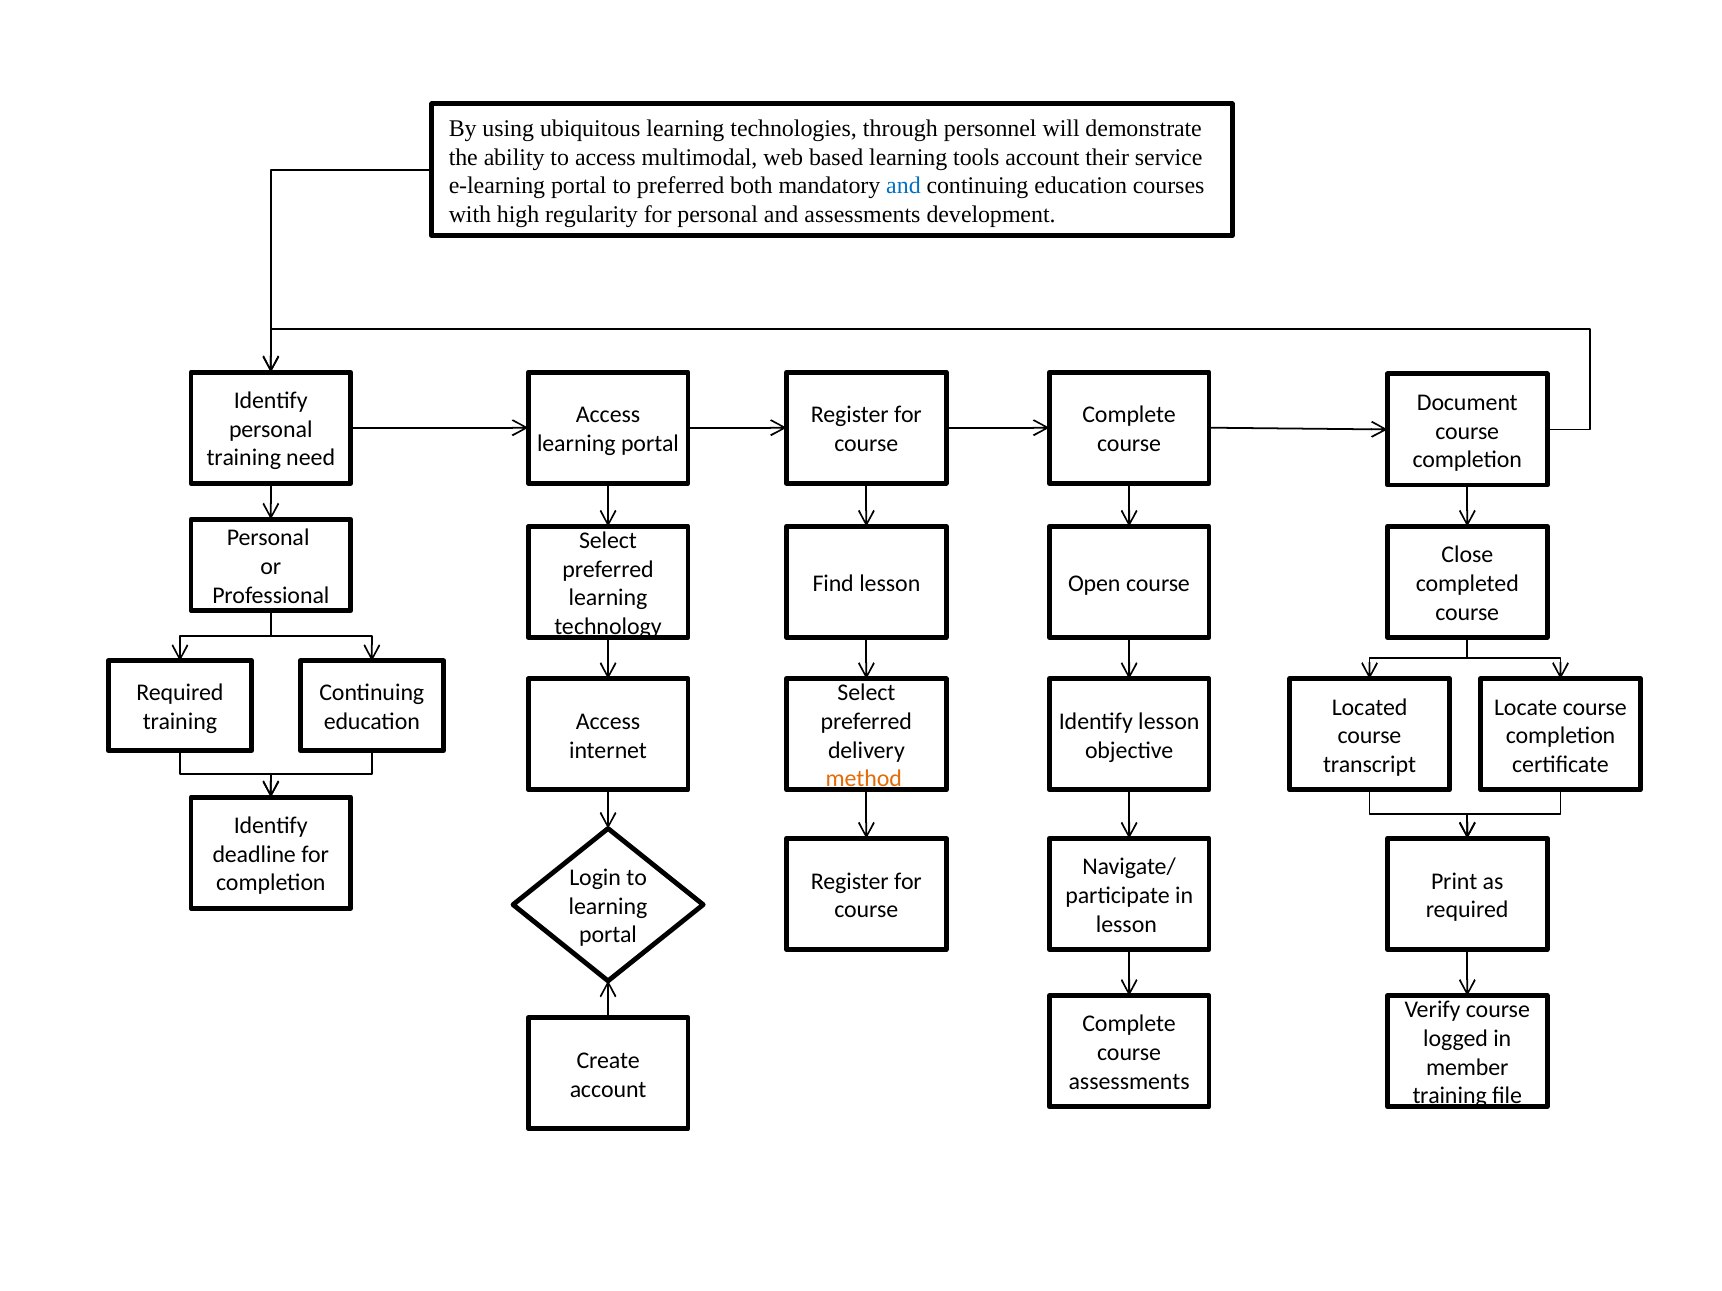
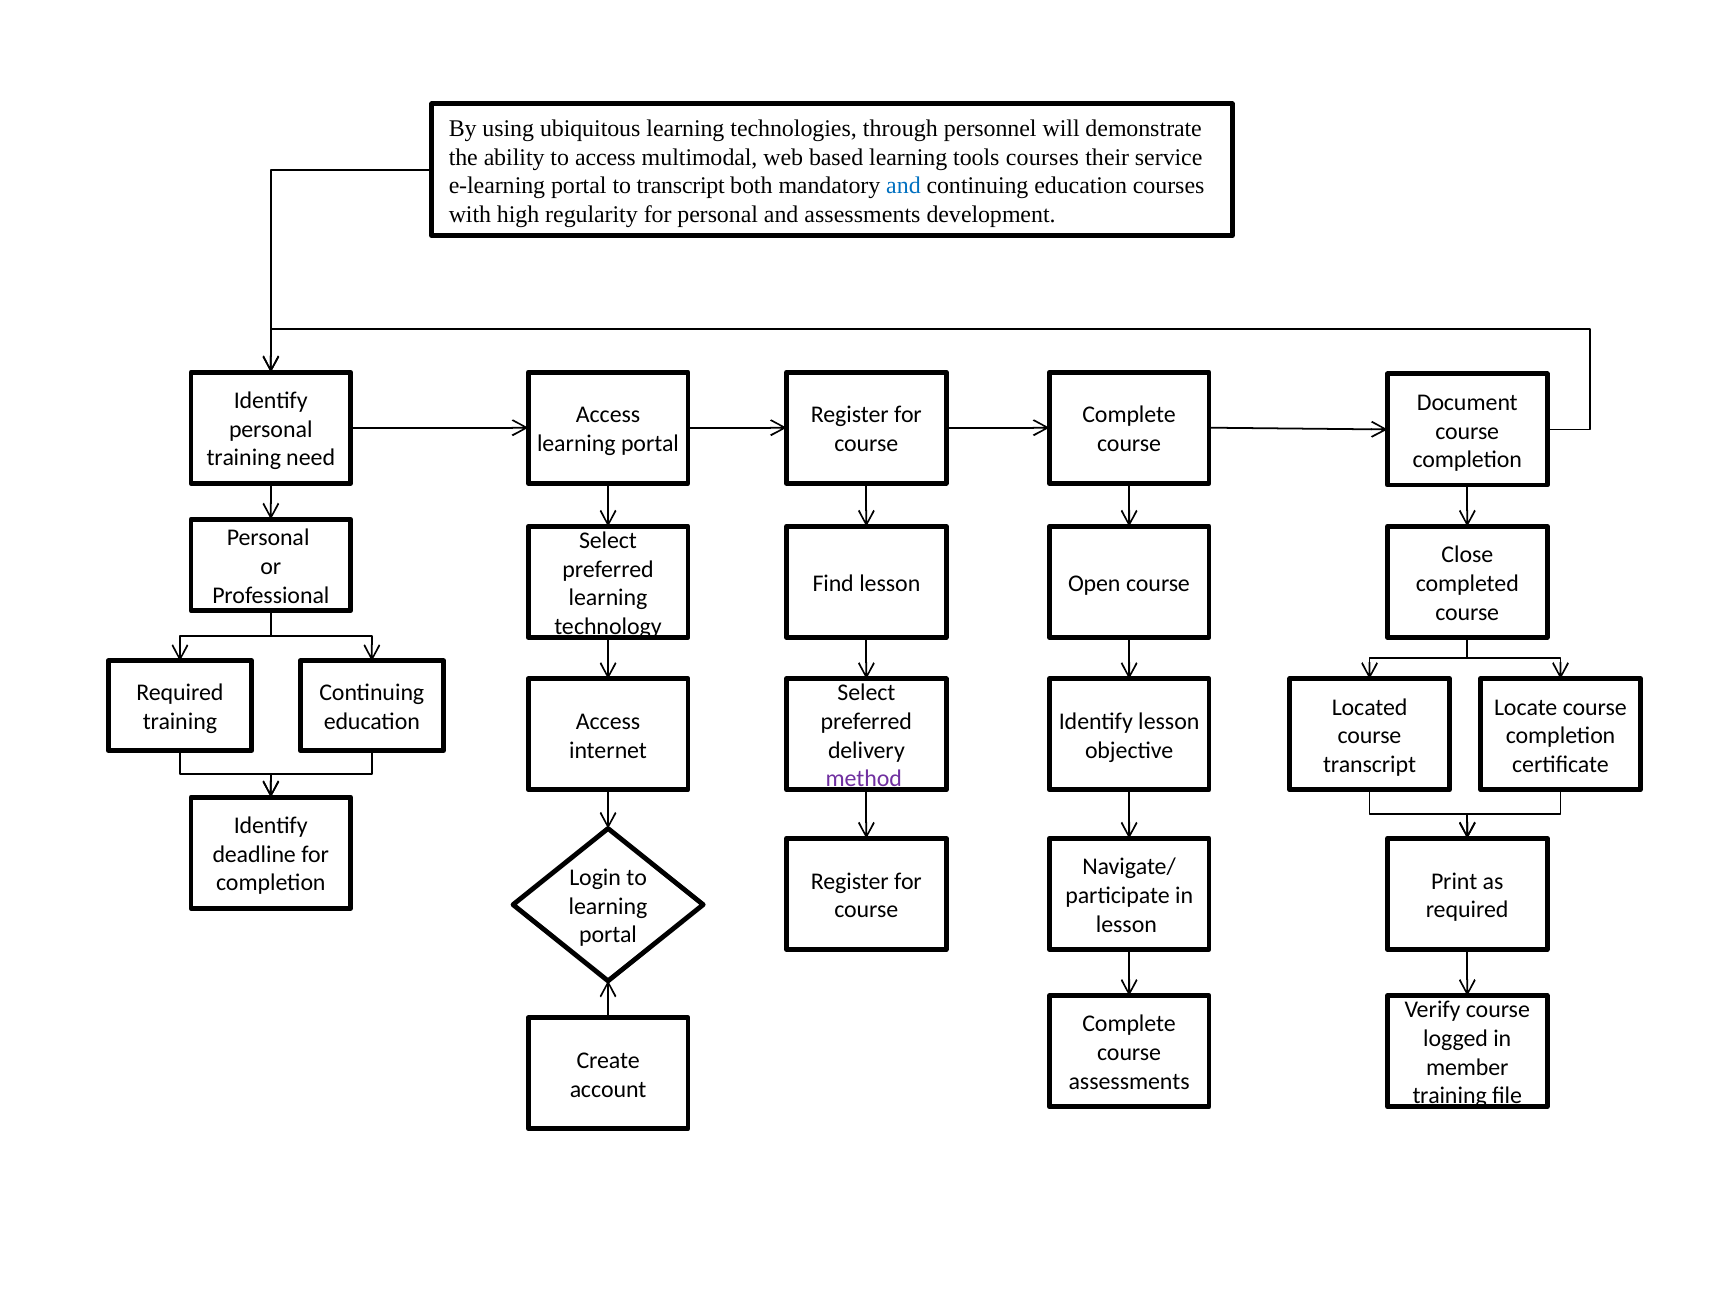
tools account: account -> courses
to preferred: preferred -> transcript
method colour: orange -> purple
